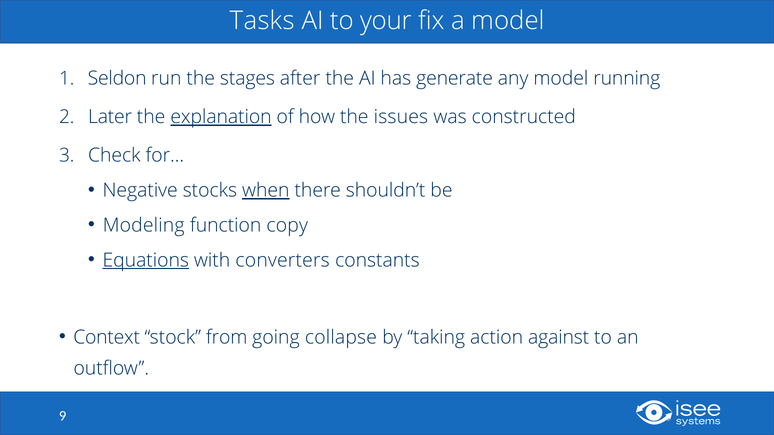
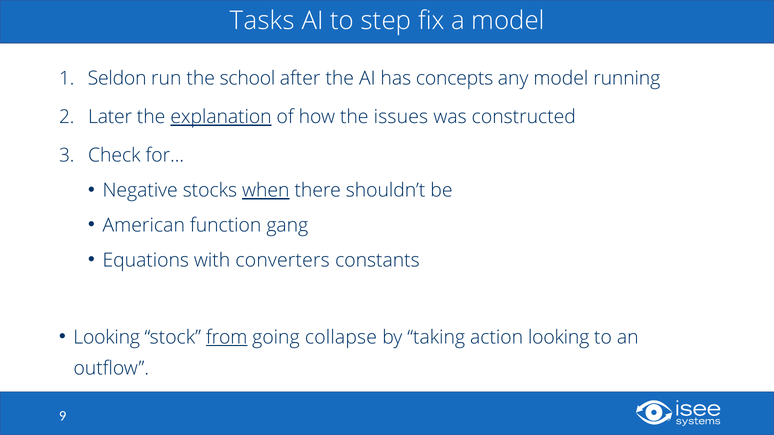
your: your -> step
stages: stages -> school
generate: generate -> concepts
Modeling: Modeling -> American
copy: copy -> gang
Equations underline: present -> none
Context at (107, 337): Context -> Looking
from underline: none -> present
action against: against -> looking
